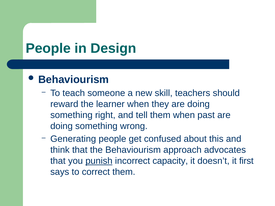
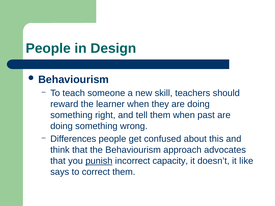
Generating: Generating -> Differences
first: first -> like
